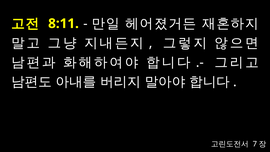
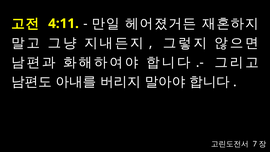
8:11: 8:11 -> 4:11
